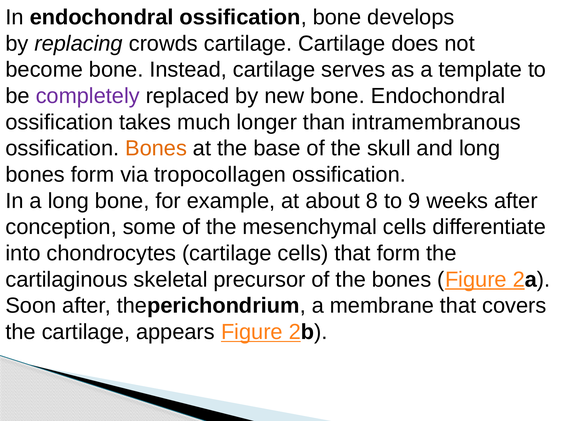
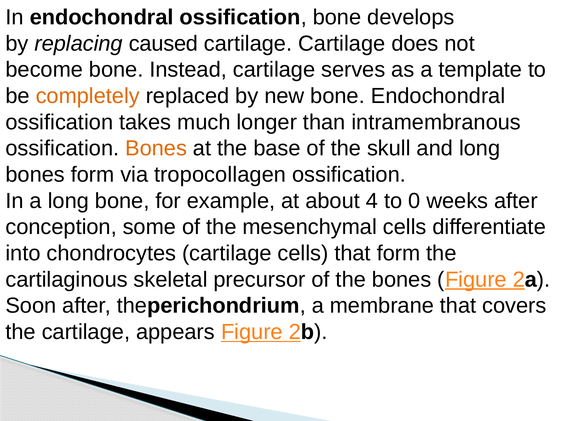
crowds: crowds -> caused
completely colour: purple -> orange
8: 8 -> 4
9: 9 -> 0
